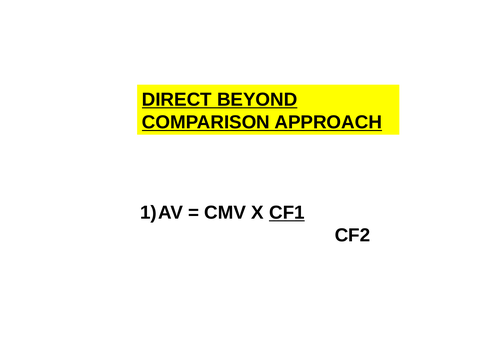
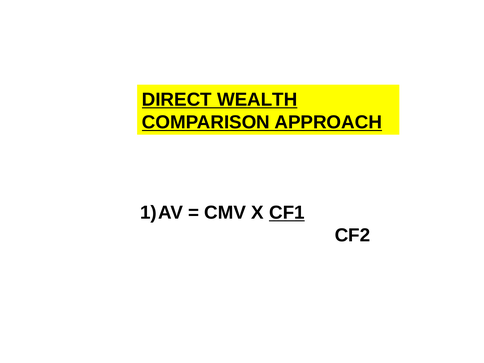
BEYOND: BEYOND -> WEALTH
